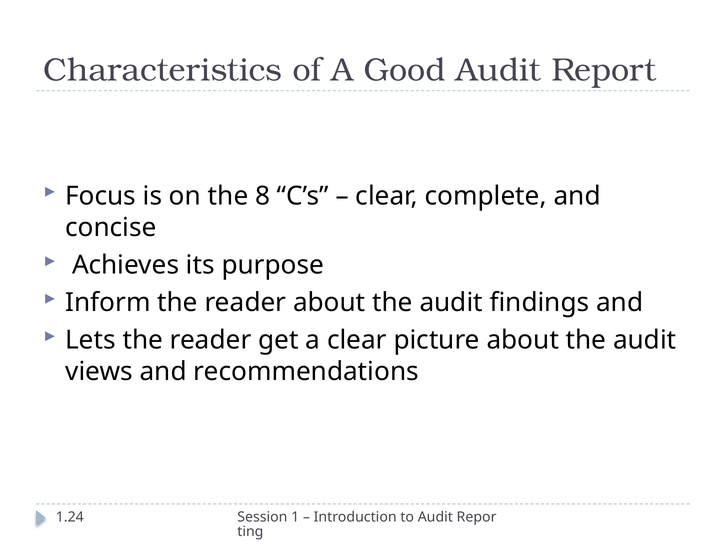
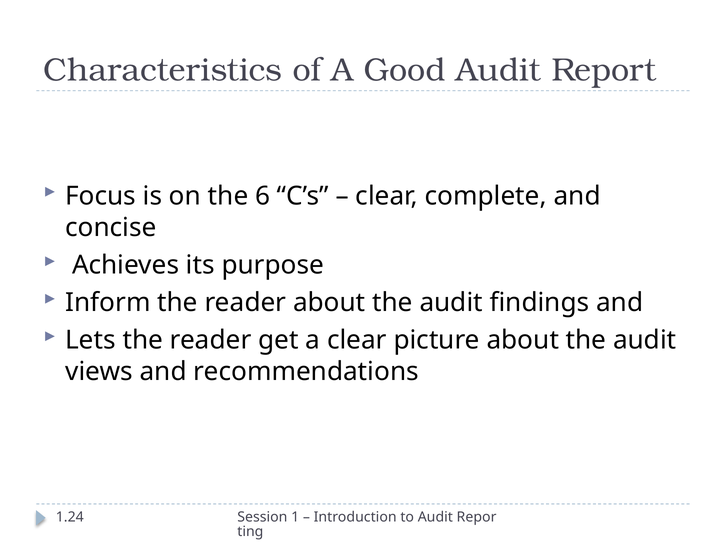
8: 8 -> 6
